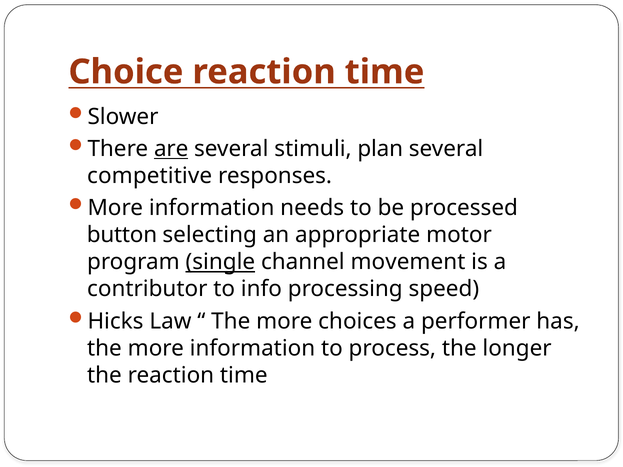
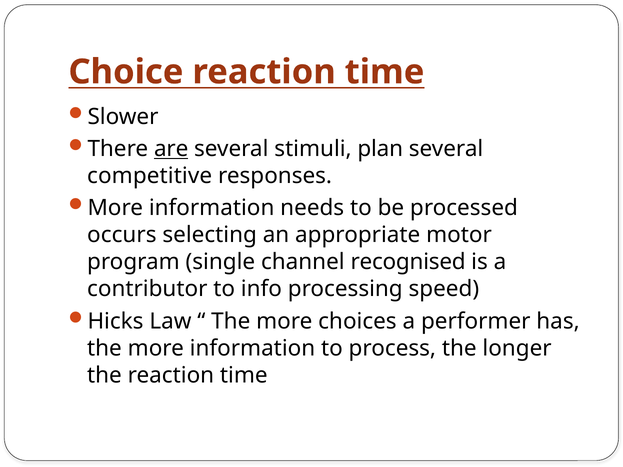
button: button -> occurs
single underline: present -> none
movement: movement -> recognised
